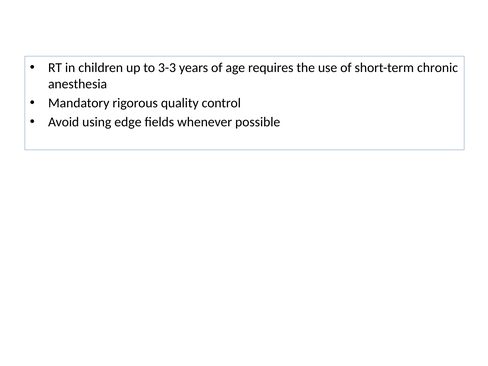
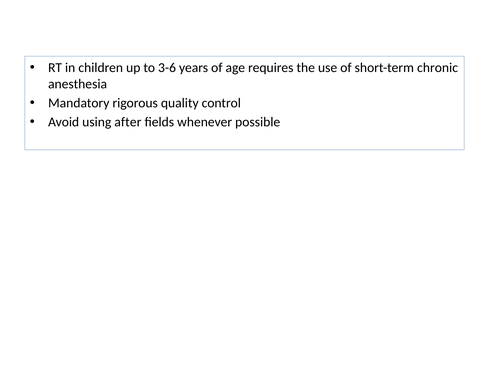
3-3: 3-3 -> 3-6
edge: edge -> after
